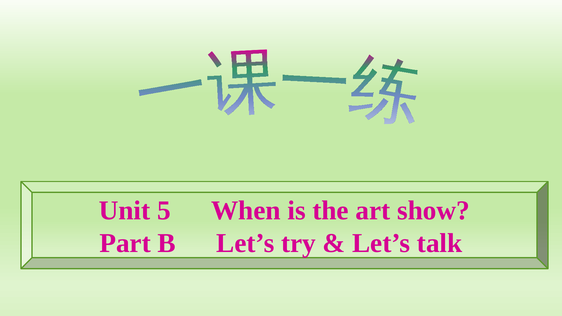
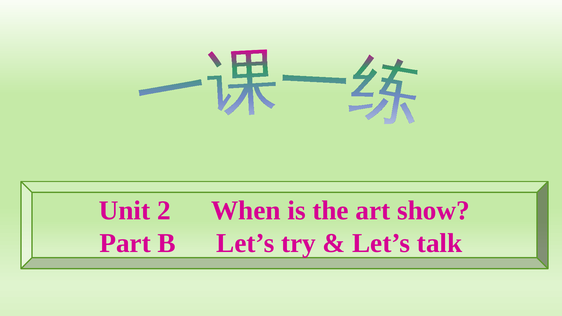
5: 5 -> 2
